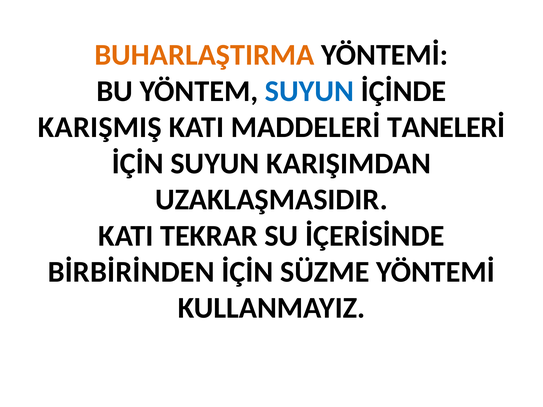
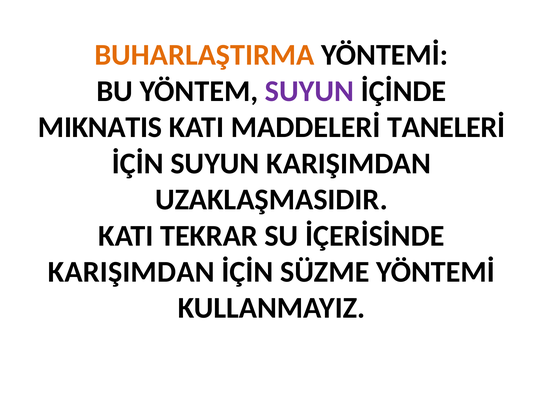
SUYUN at (309, 91) colour: blue -> purple
KARIŞMIŞ: KARIŞMIŞ -> MIKNATIS
BİRBİRİNDEN at (131, 272): BİRBİRİNDEN -> KARIŞIMDAN
